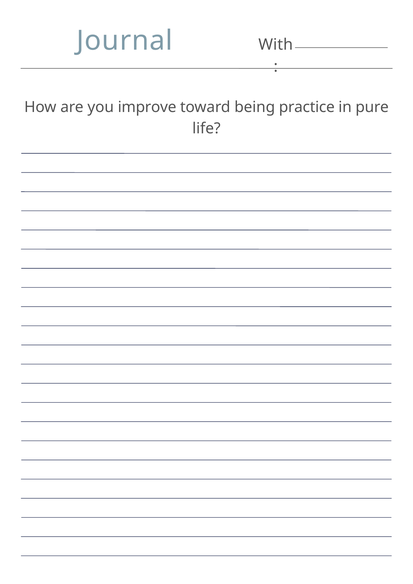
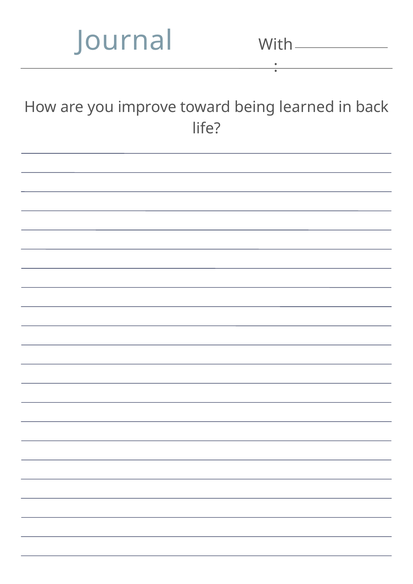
practice: practice -> learned
pure: pure -> back
